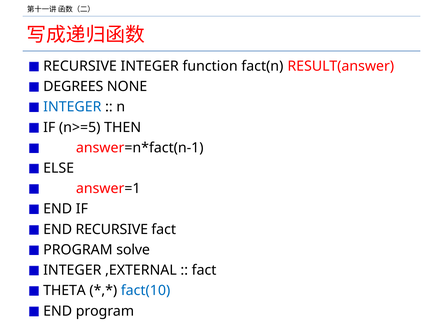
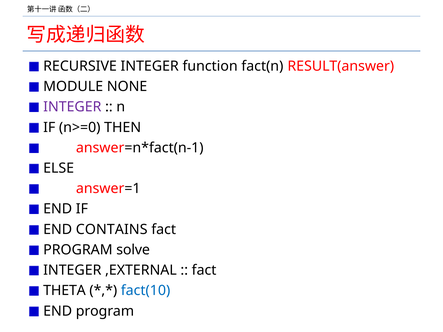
DEGREES: DEGREES -> MODULE
INTEGER at (72, 107) colour: blue -> purple
n>=5: n>=5 -> n>=0
END RECURSIVE: RECURSIVE -> CONTAINS
